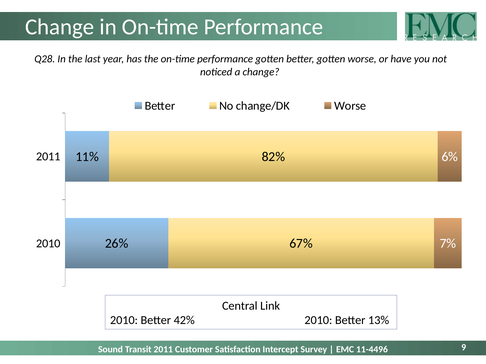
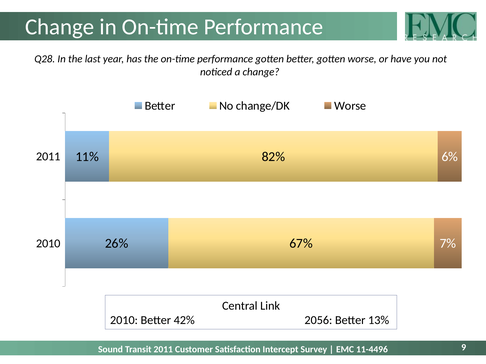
42% 2010: 2010 -> 2056
